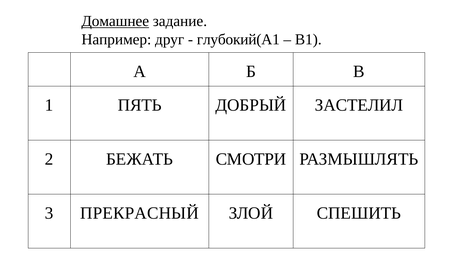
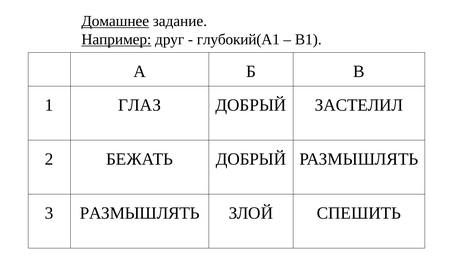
Например underline: none -> present
ПЯТЬ: ПЯТЬ -> ГЛАЗ
БЕЖАТЬ СМОТРИ: СМОТРИ -> ДОБРЫЙ
3 ПРЕКРАСНЫЙ: ПРЕКРАСНЫЙ -> РАЗМЫШЛЯТЬ
